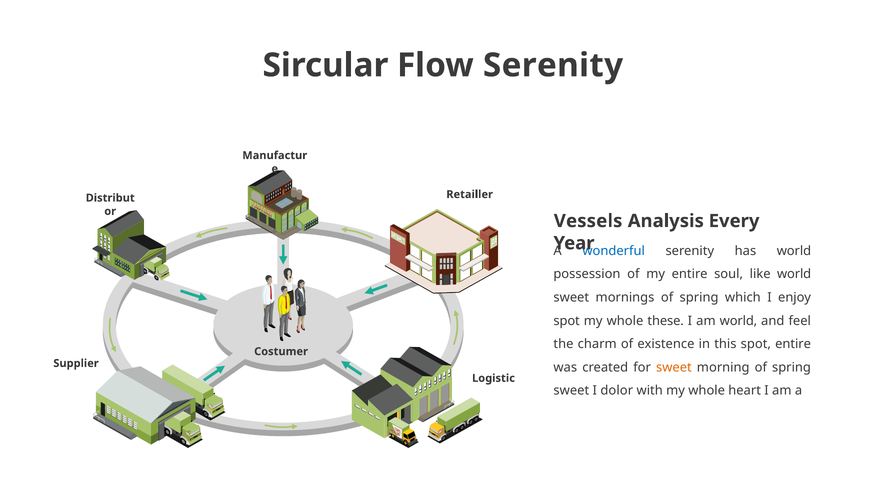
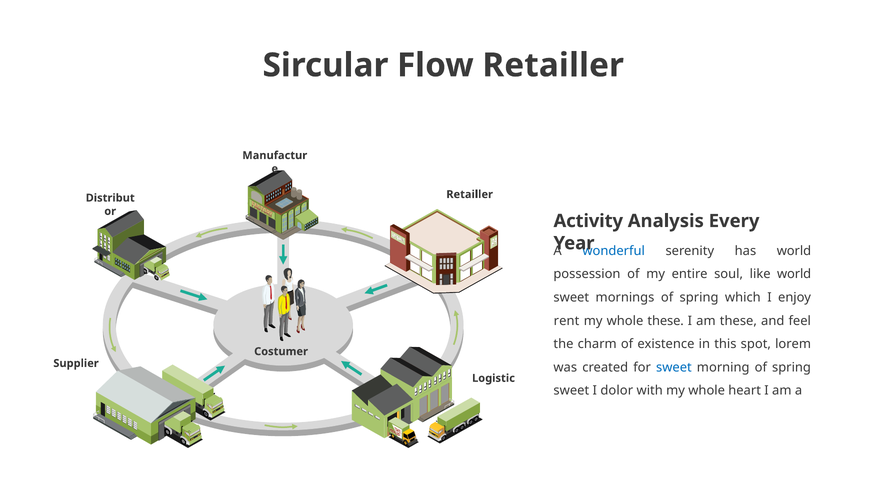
Flow Serenity: Serenity -> Retailler
Vessels: Vessels -> Activity
spot at (567, 321): spot -> rent
am world: world -> these
spot entire: entire -> lorem
sweet at (674, 367) colour: orange -> blue
